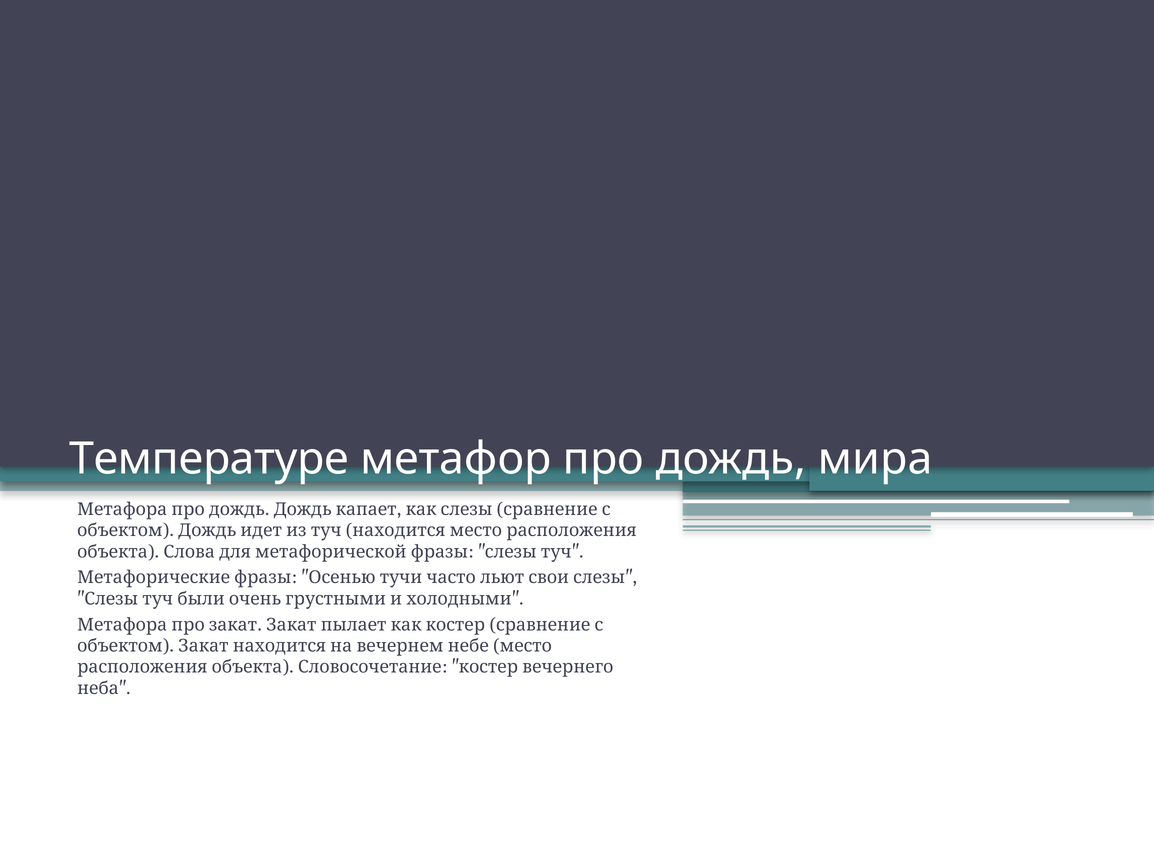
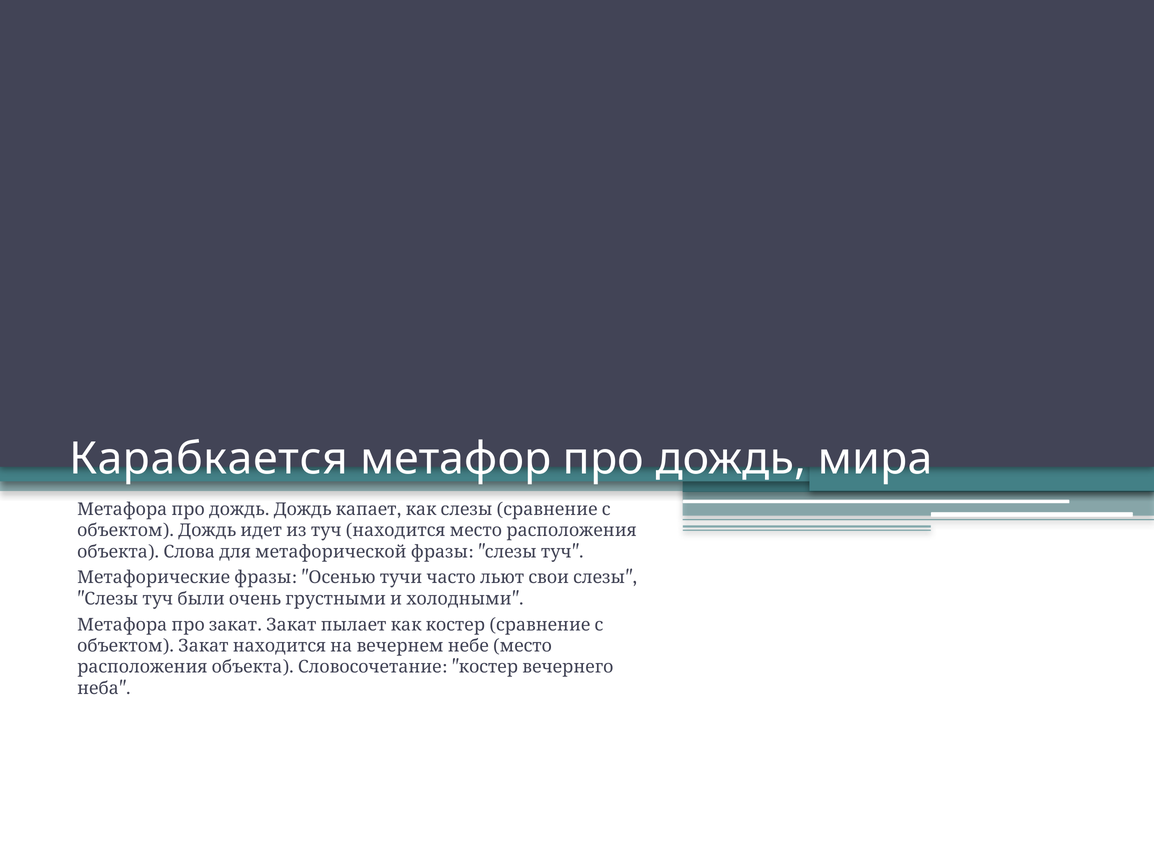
Температуре: Температуре -> Карабкается
